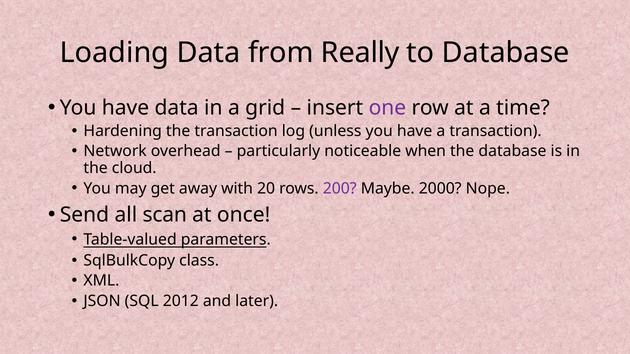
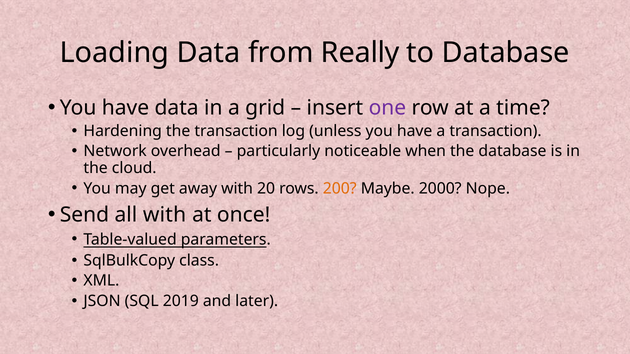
200 colour: purple -> orange
all scan: scan -> with
2012: 2012 -> 2019
